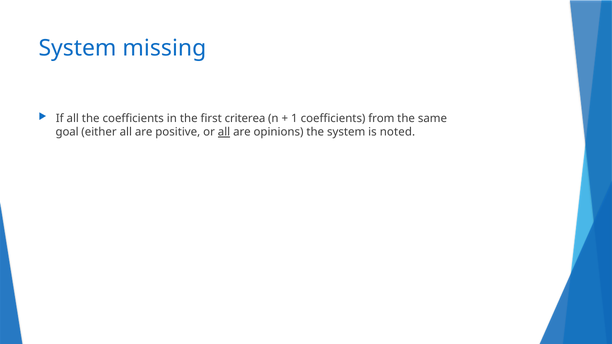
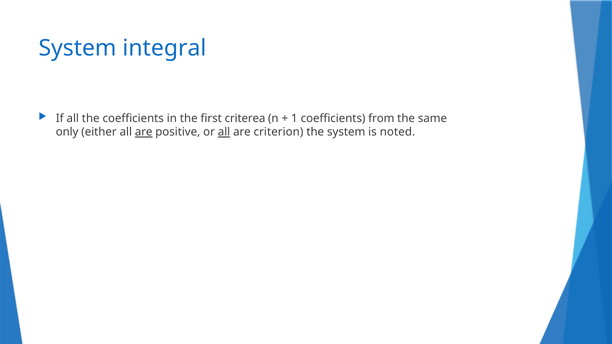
missing: missing -> integral
goal: goal -> only
are at (144, 132) underline: none -> present
opinions: opinions -> criterion
